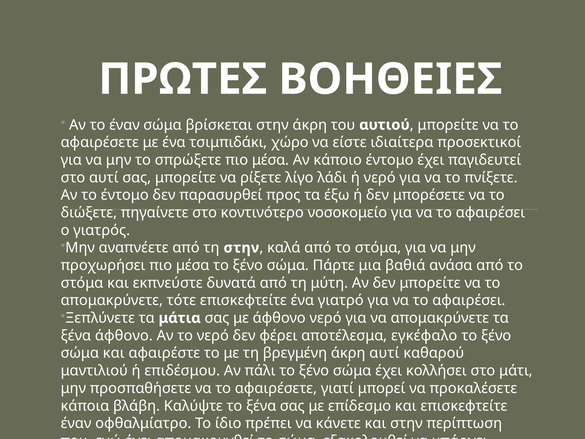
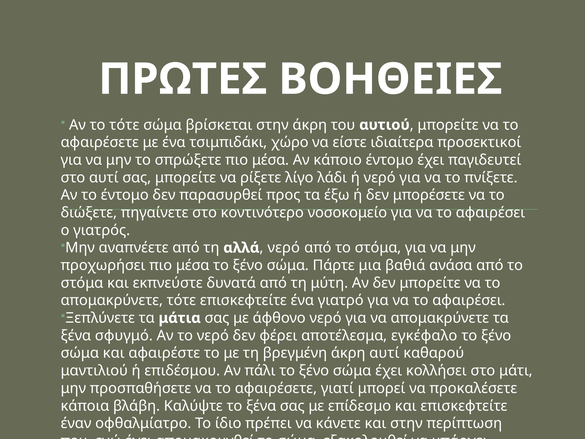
το έναν: έναν -> τότε
τη στην: στην -> αλλά
καλά at (284, 248): καλά -> νερό
ξένα άφθονο: άφθονο -> σφυγμό
